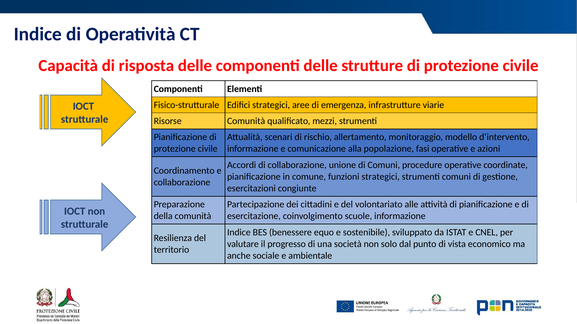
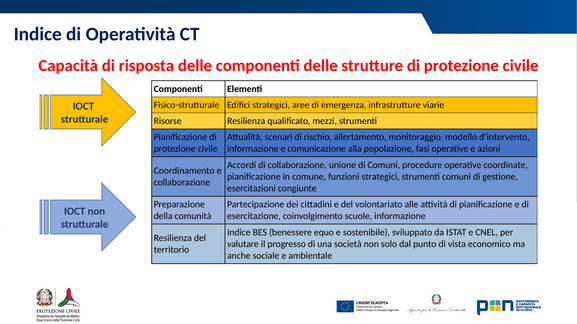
Risorse Comunità: Comunità -> Resilienza
